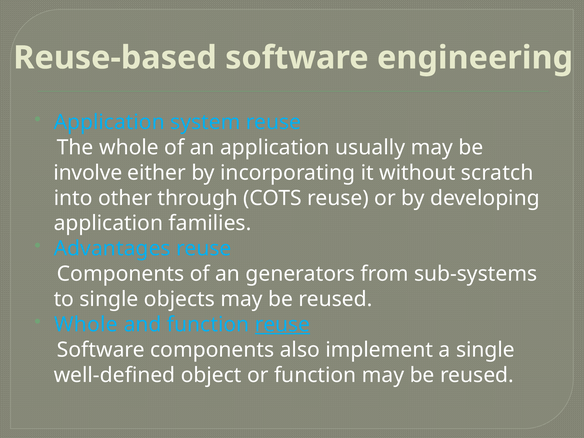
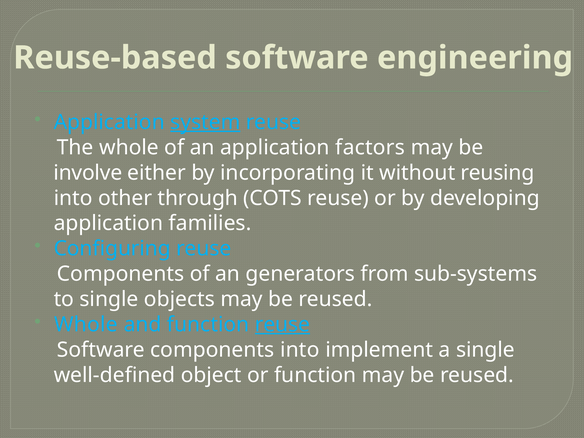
system underline: none -> present
usually: usually -> factors
scratch: scratch -> reusing
Advantages: Advantages -> Configuring
components also: also -> into
